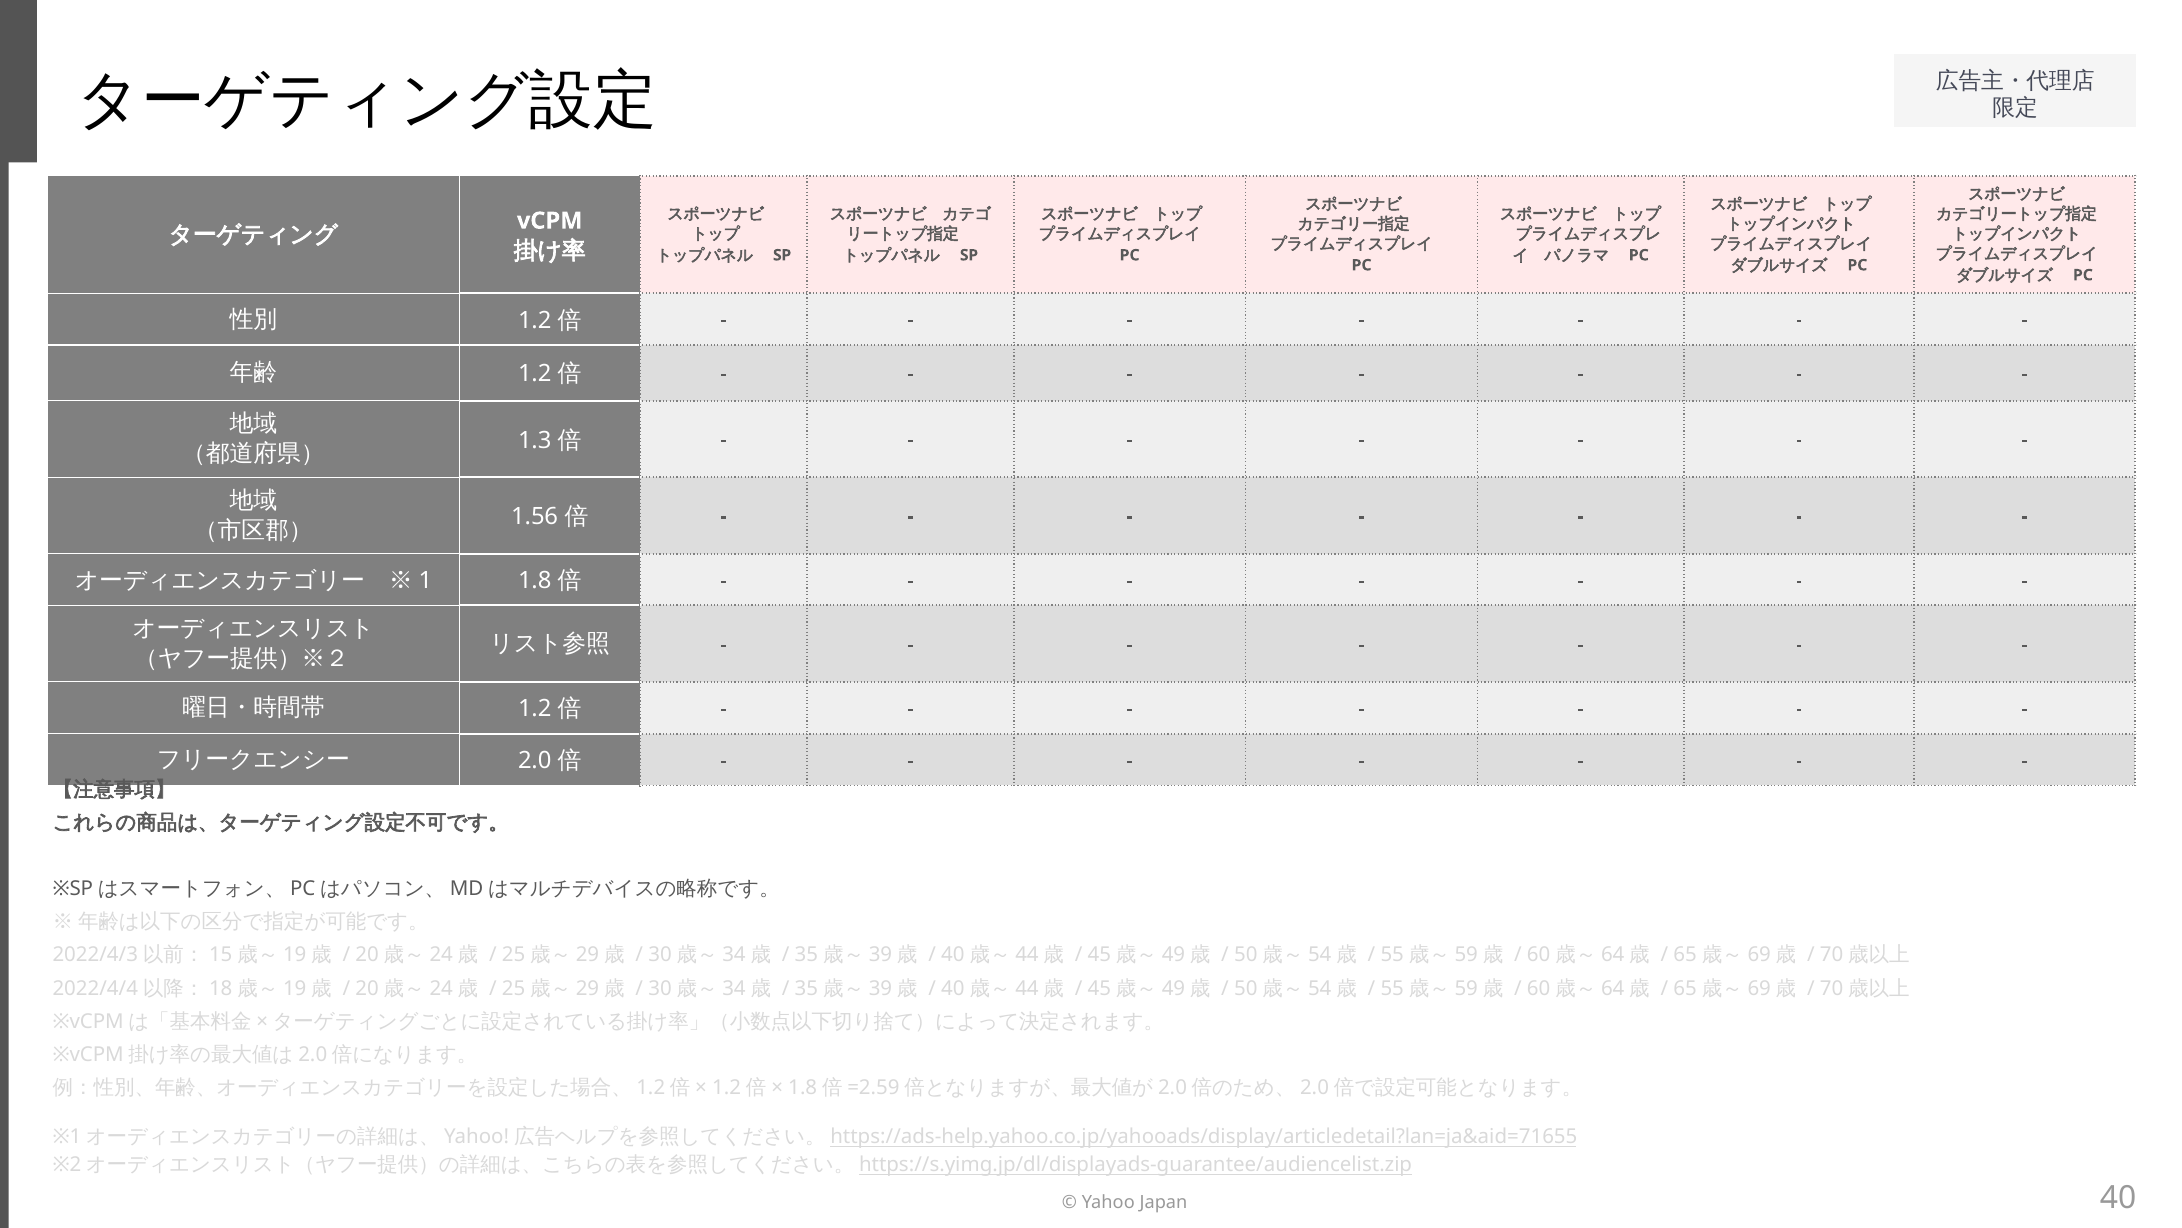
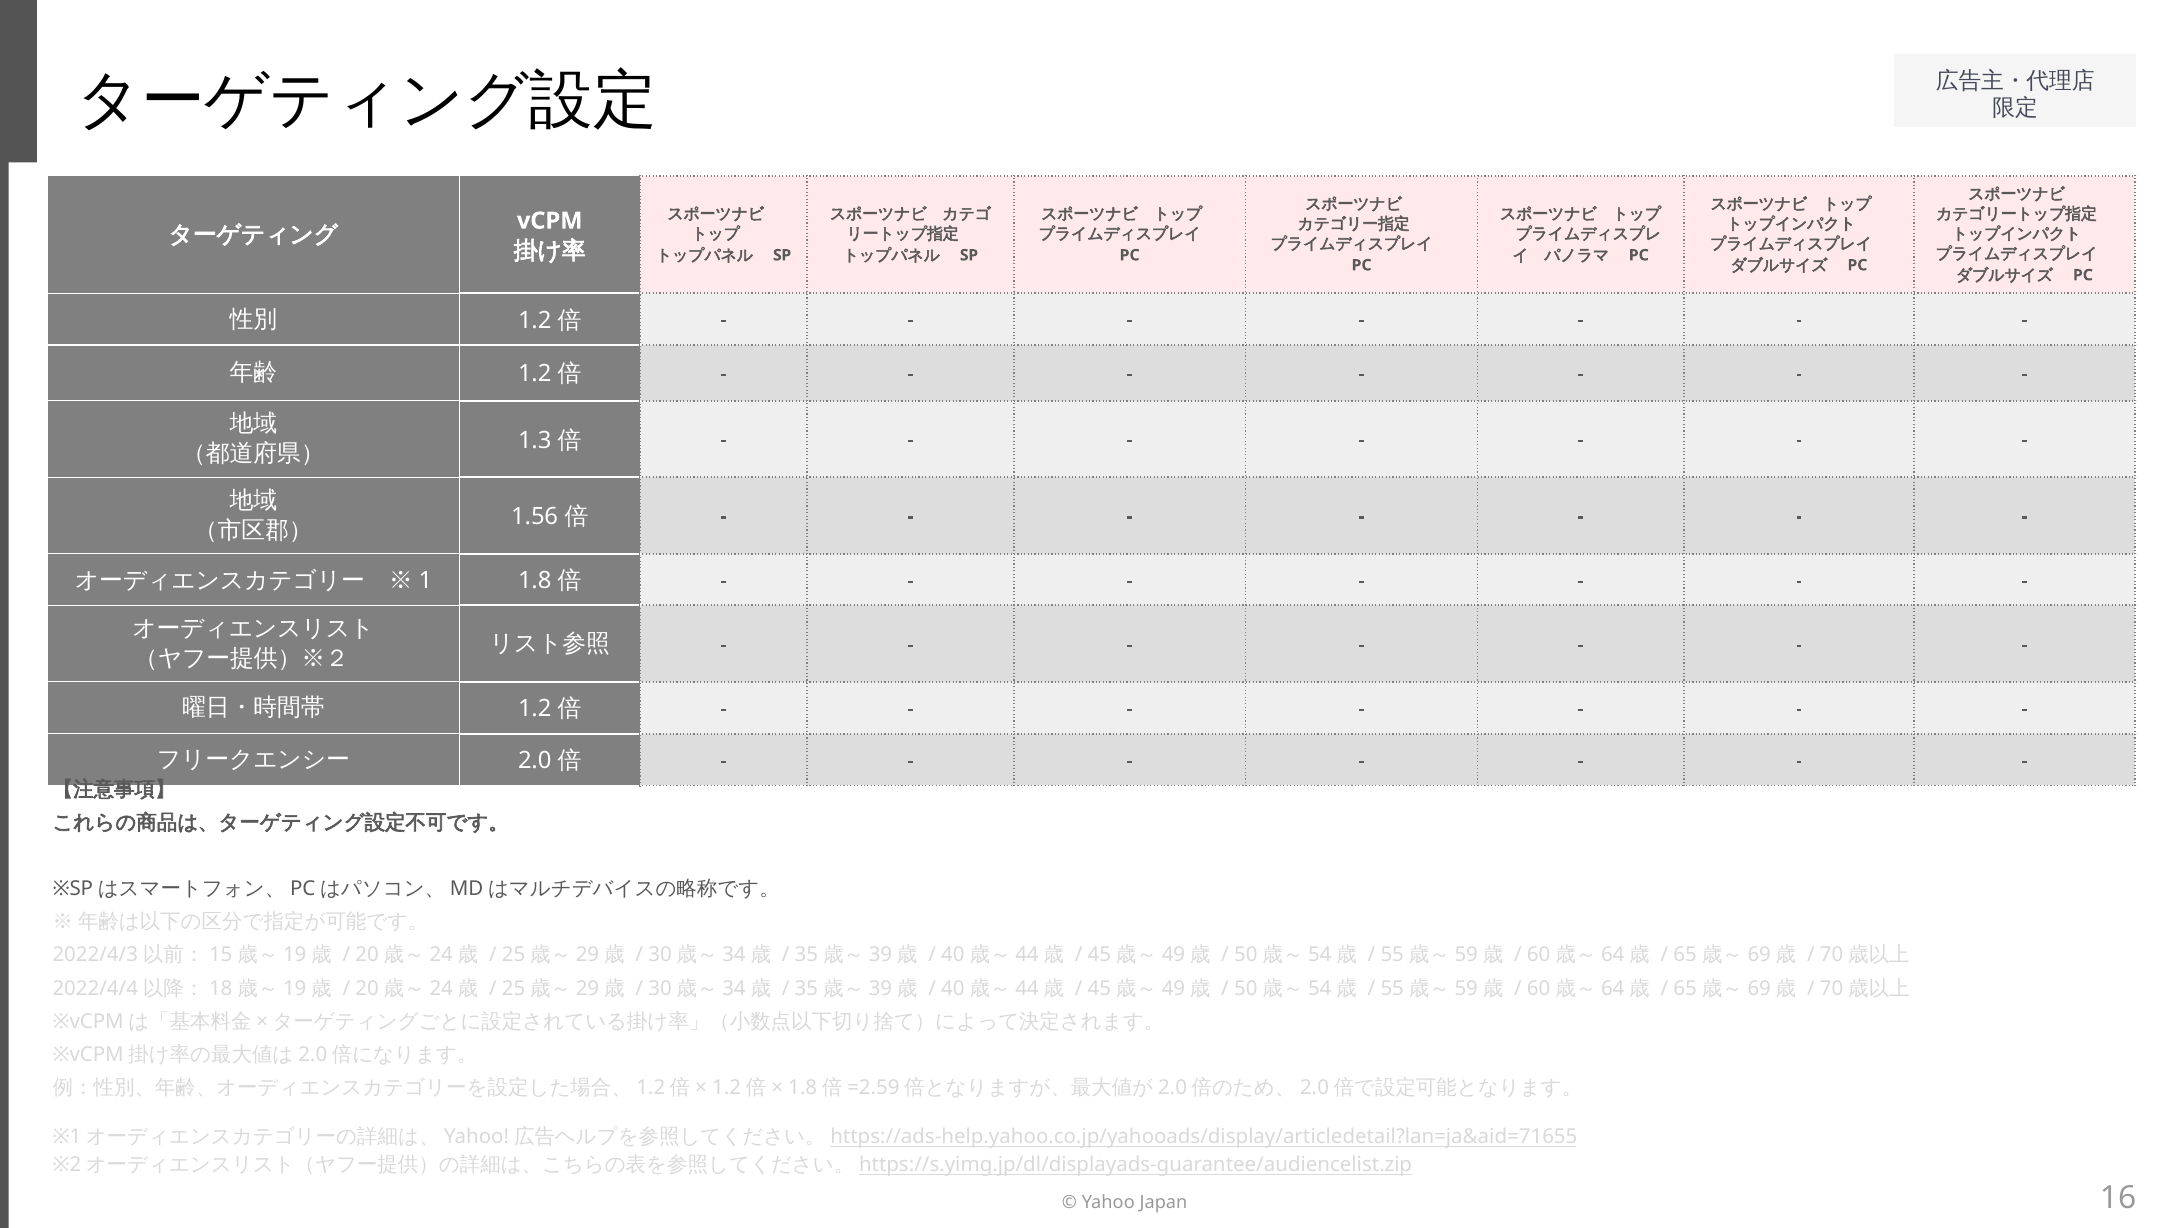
40: 40 -> 16
